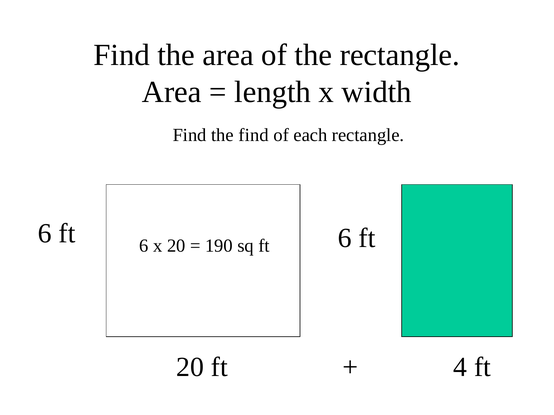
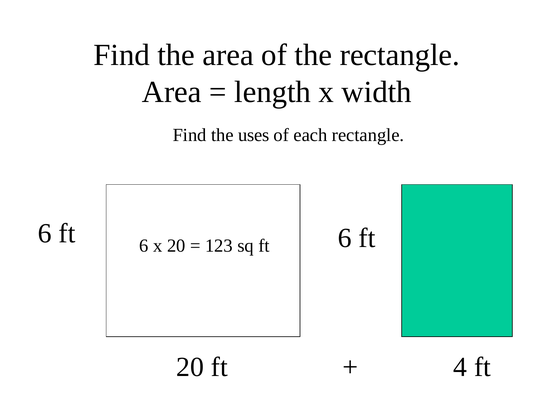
the find: find -> uses
190: 190 -> 123
